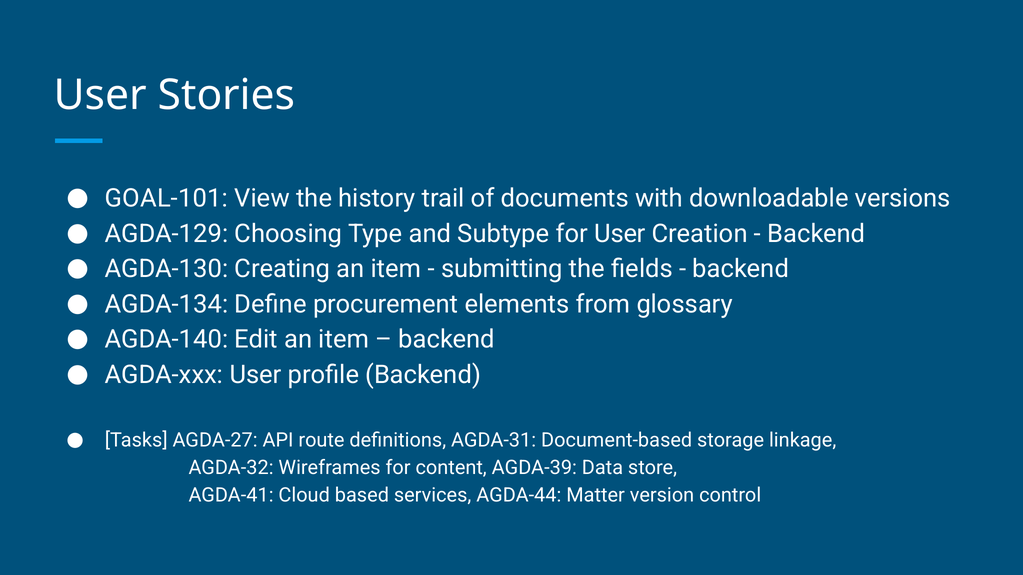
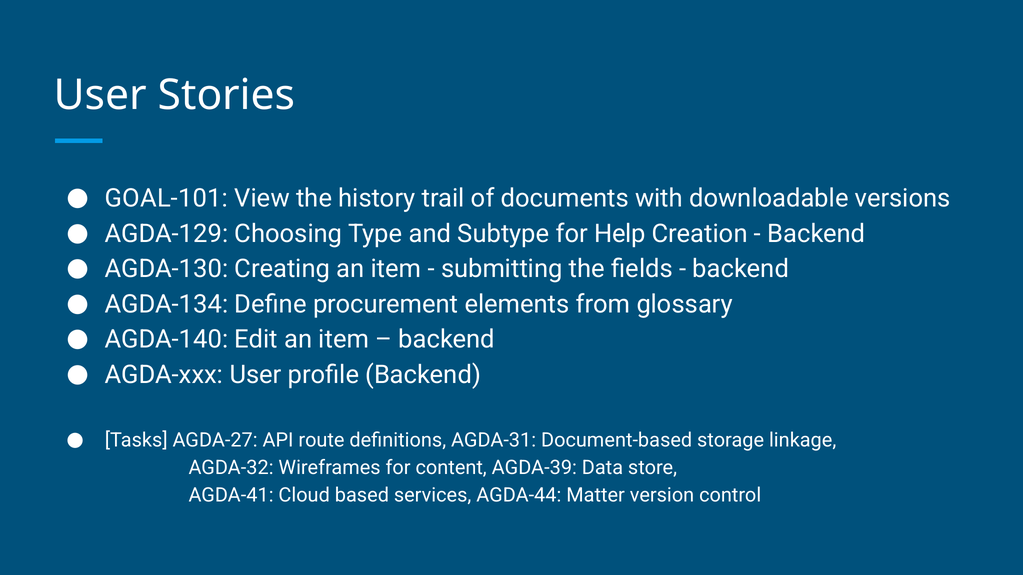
for User: User -> Help
